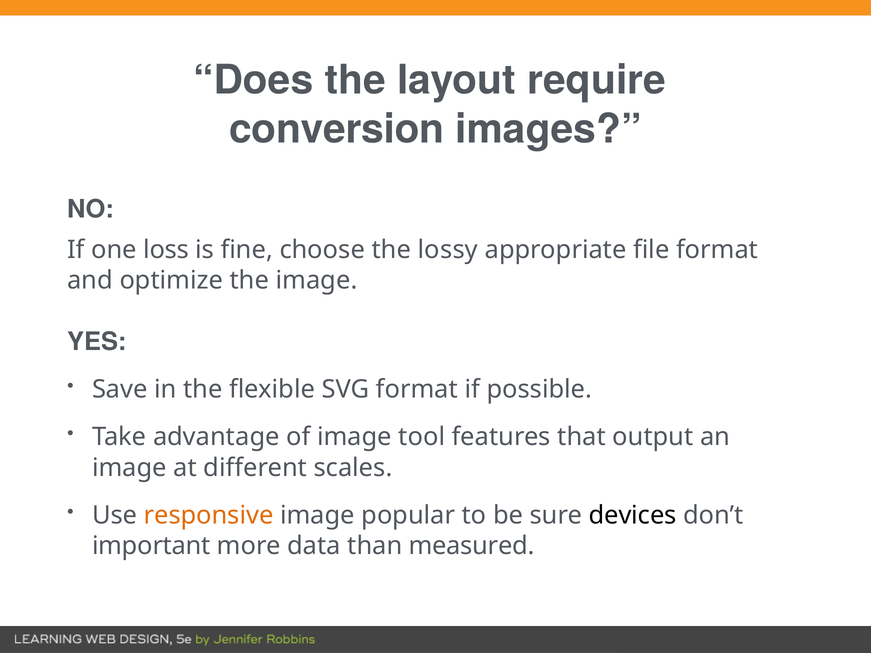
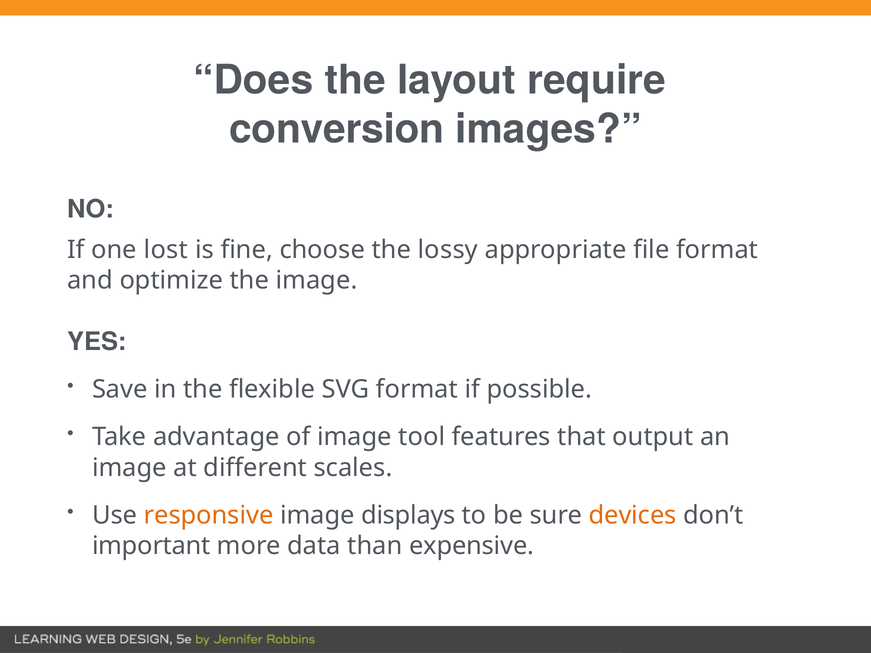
loss: loss -> lost
popular: popular -> displays
devices colour: black -> orange
measured: measured -> expensive
